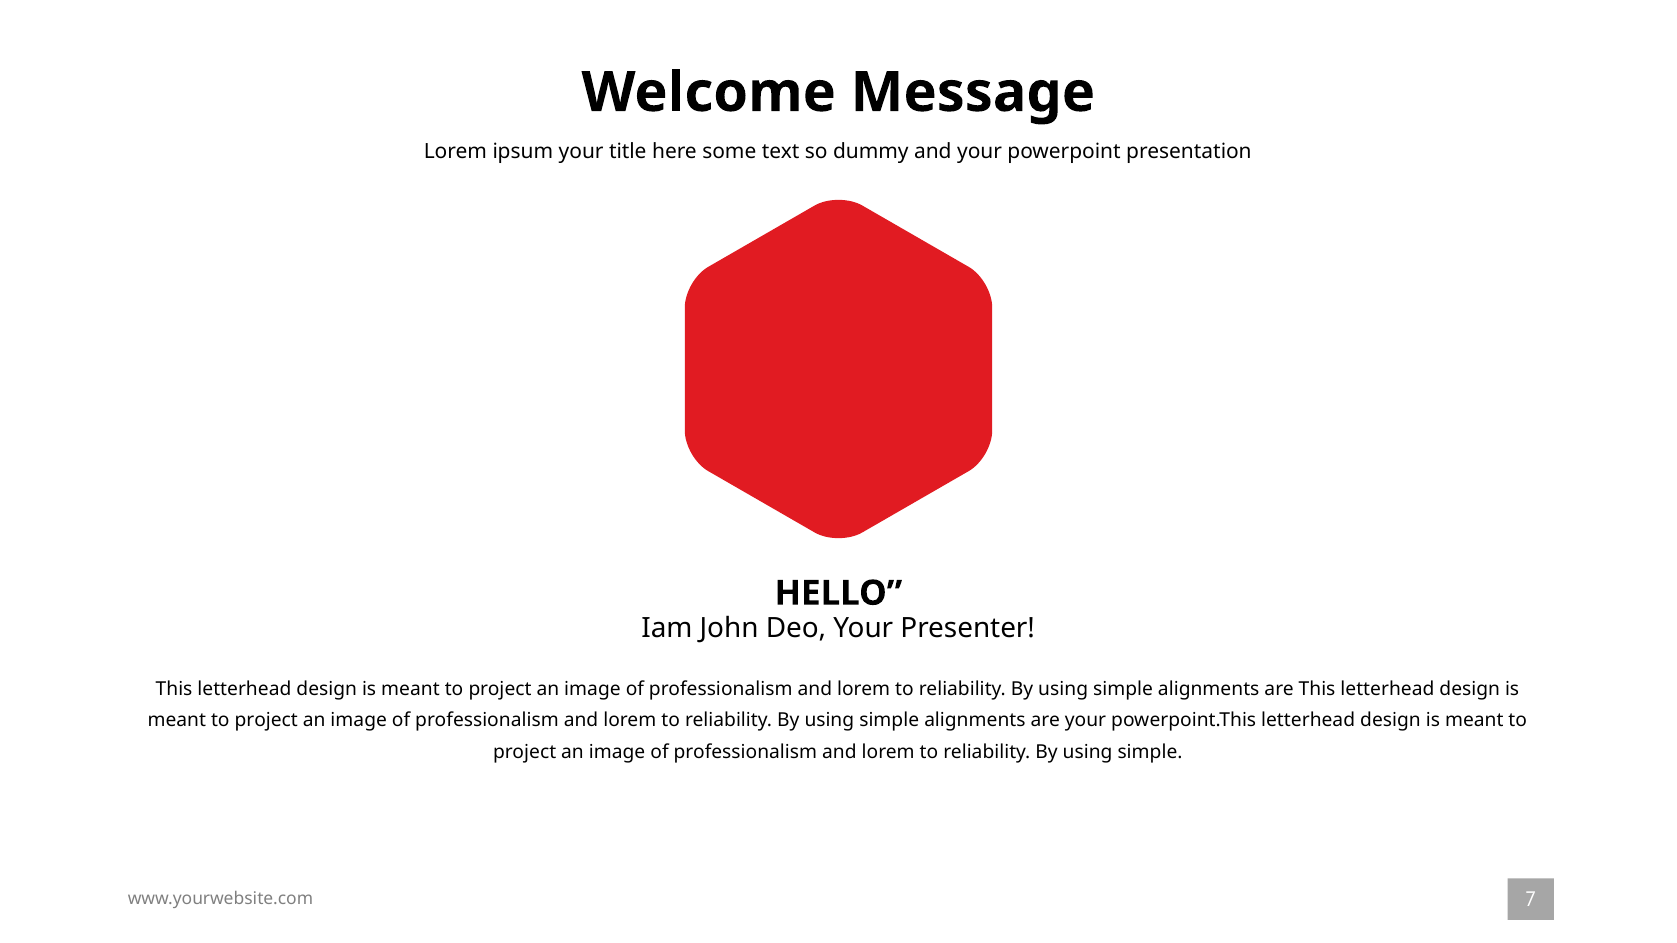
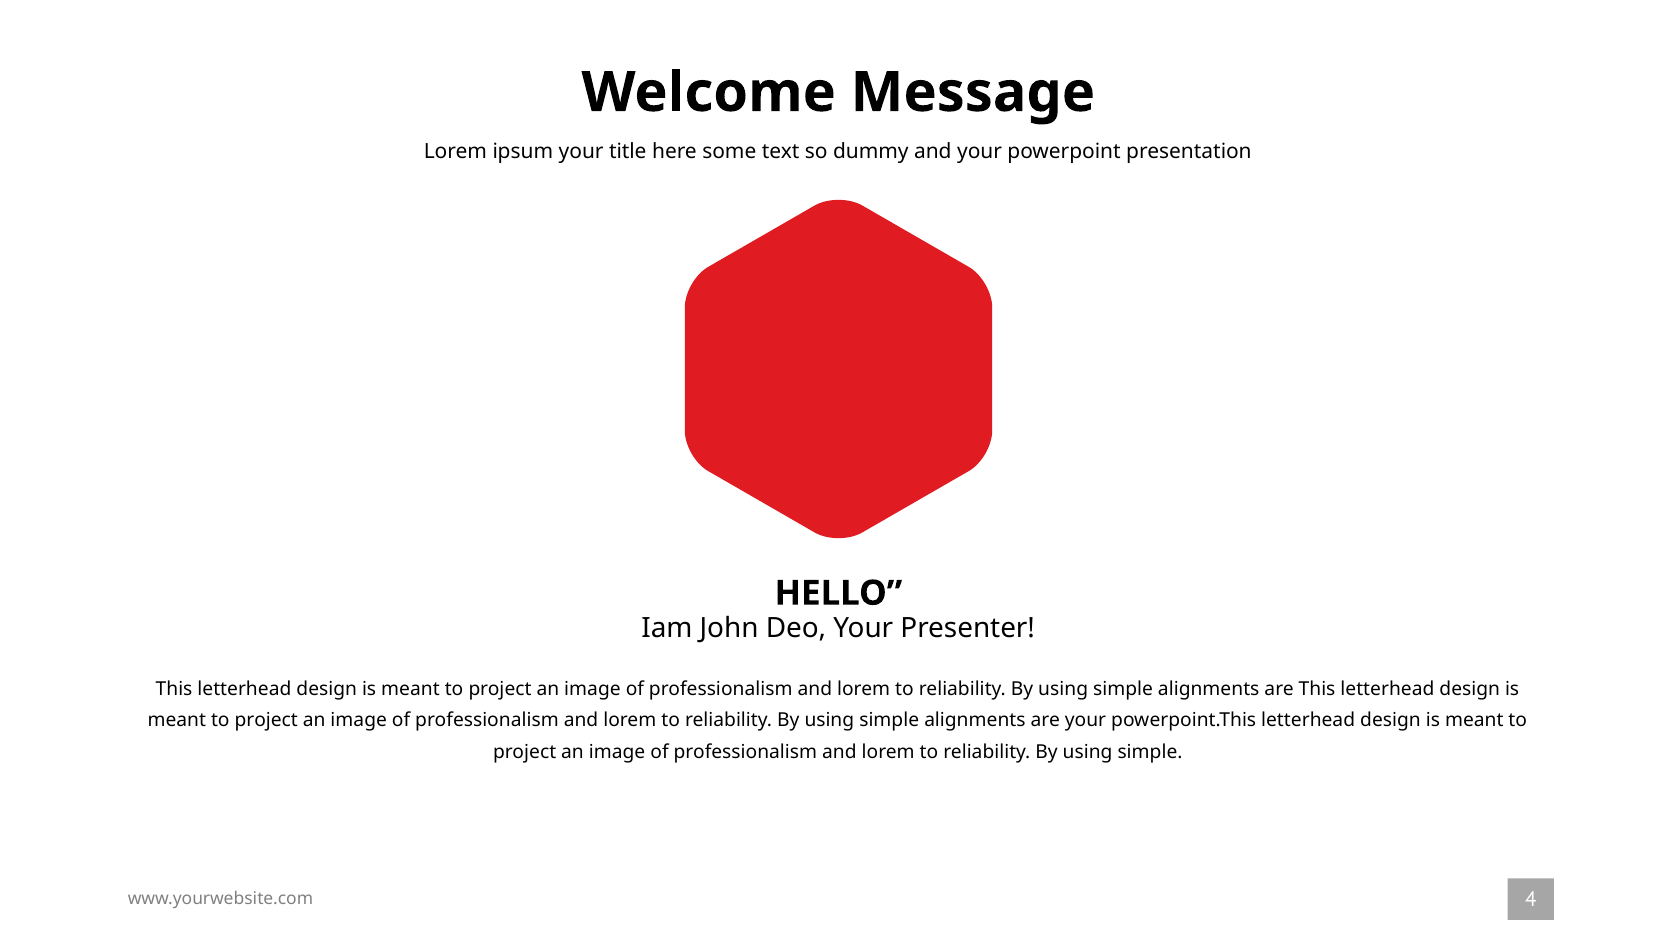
7: 7 -> 4
